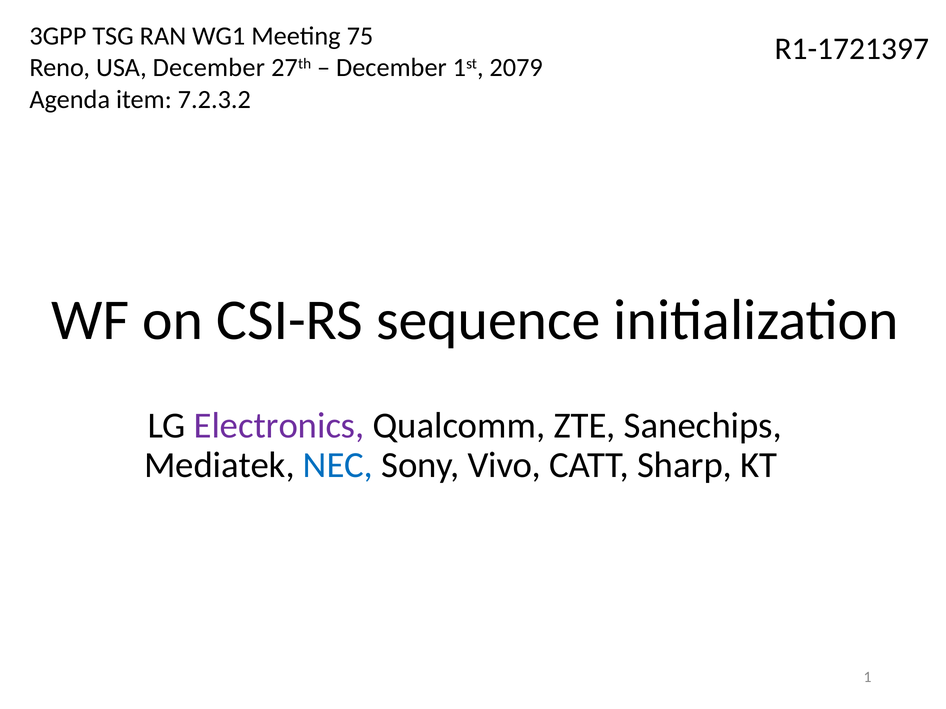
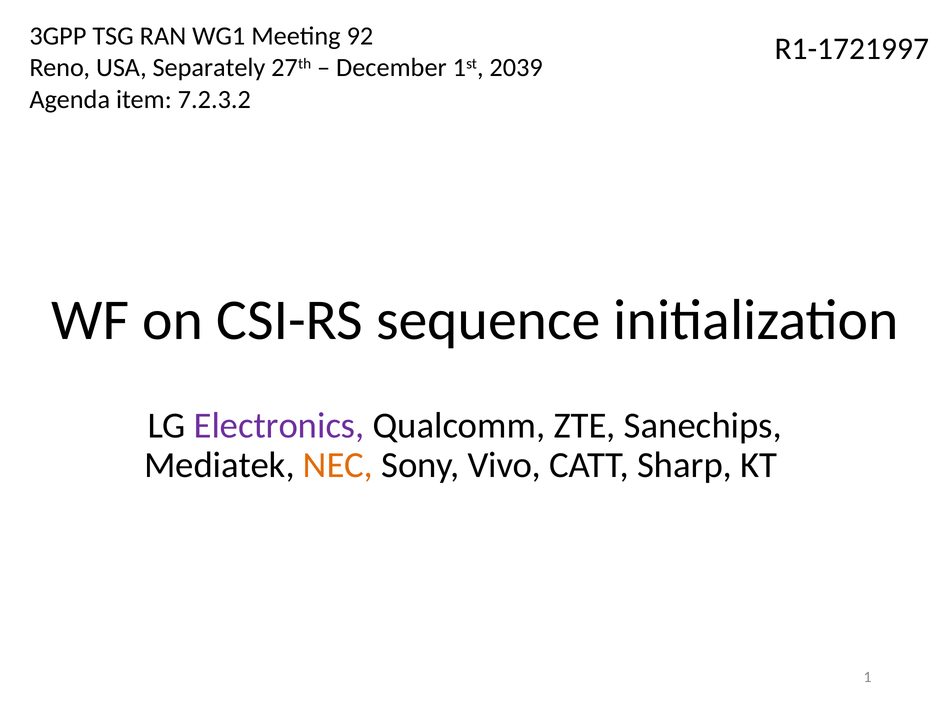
75: 75 -> 92
R1-1721397: R1-1721397 -> R1-1721997
USA December: December -> Separately
2079: 2079 -> 2039
NEC colour: blue -> orange
